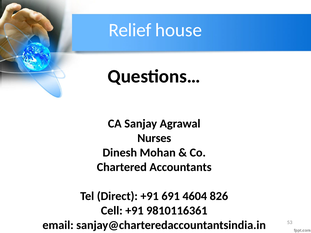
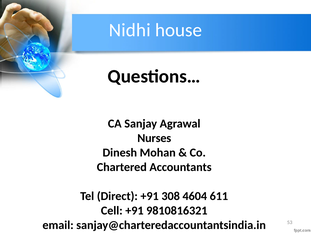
Relief: Relief -> Nidhi
691: 691 -> 308
826: 826 -> 611
9810116361: 9810116361 -> 9810816321
